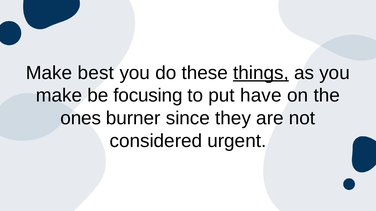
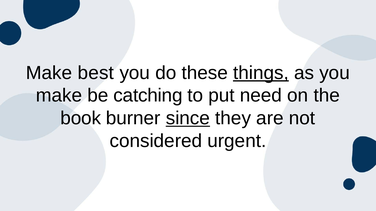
focusing: focusing -> catching
have: have -> need
ones: ones -> book
since underline: none -> present
